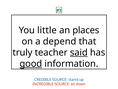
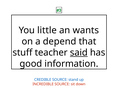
places: places -> wants
truly: truly -> stuff
good underline: present -> none
